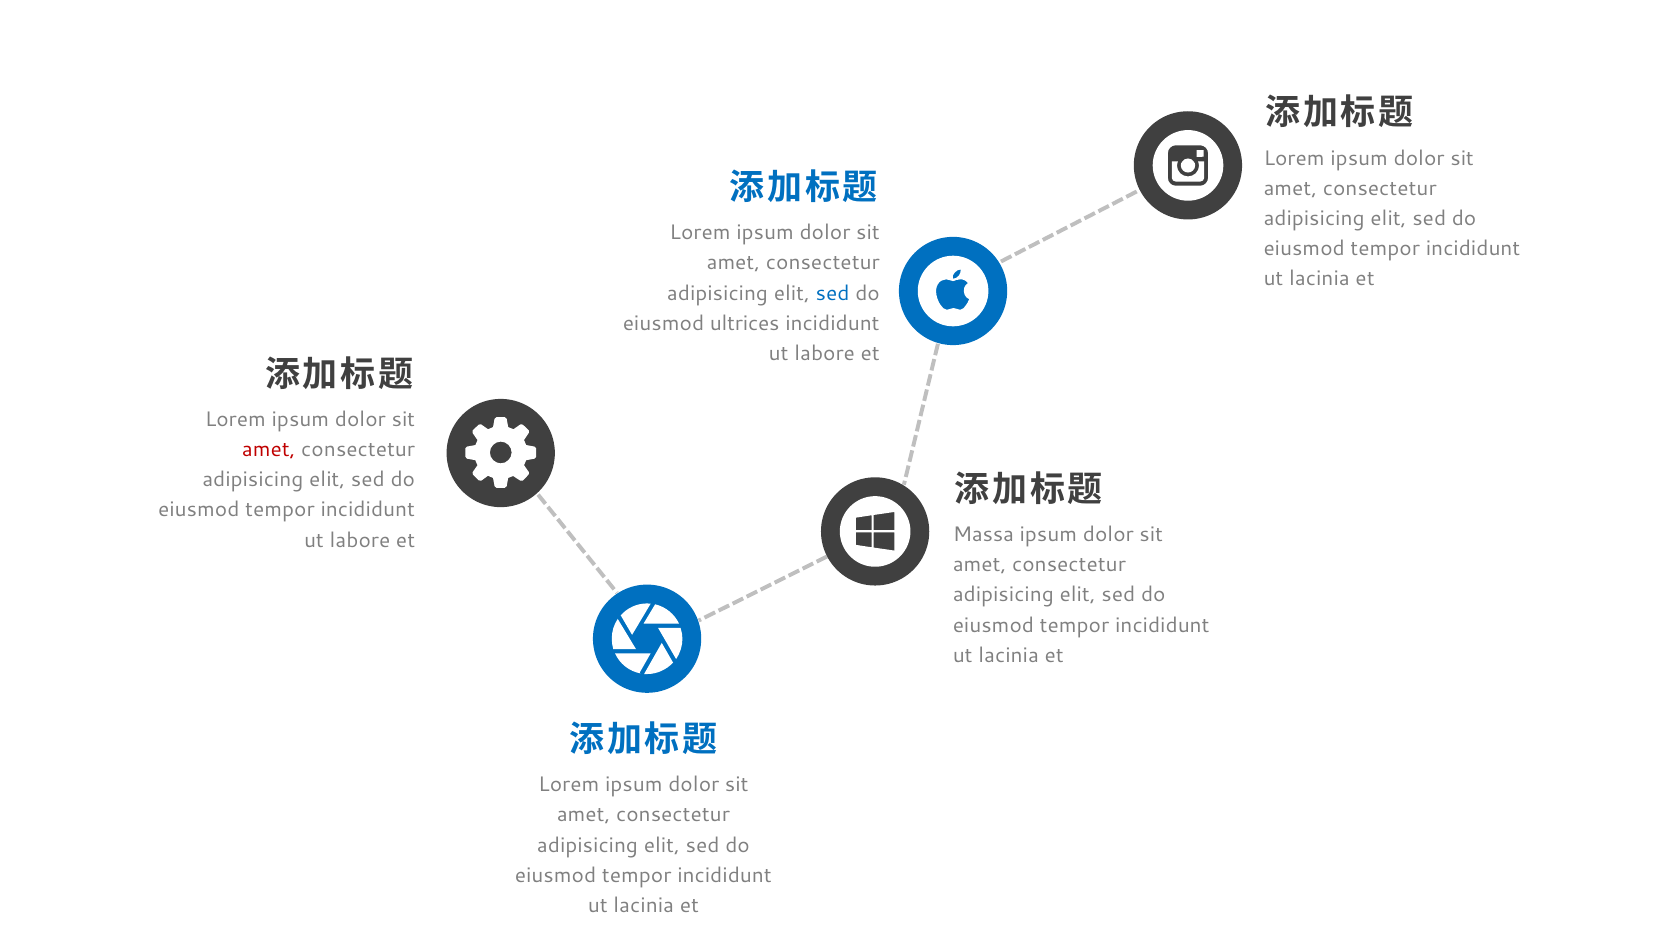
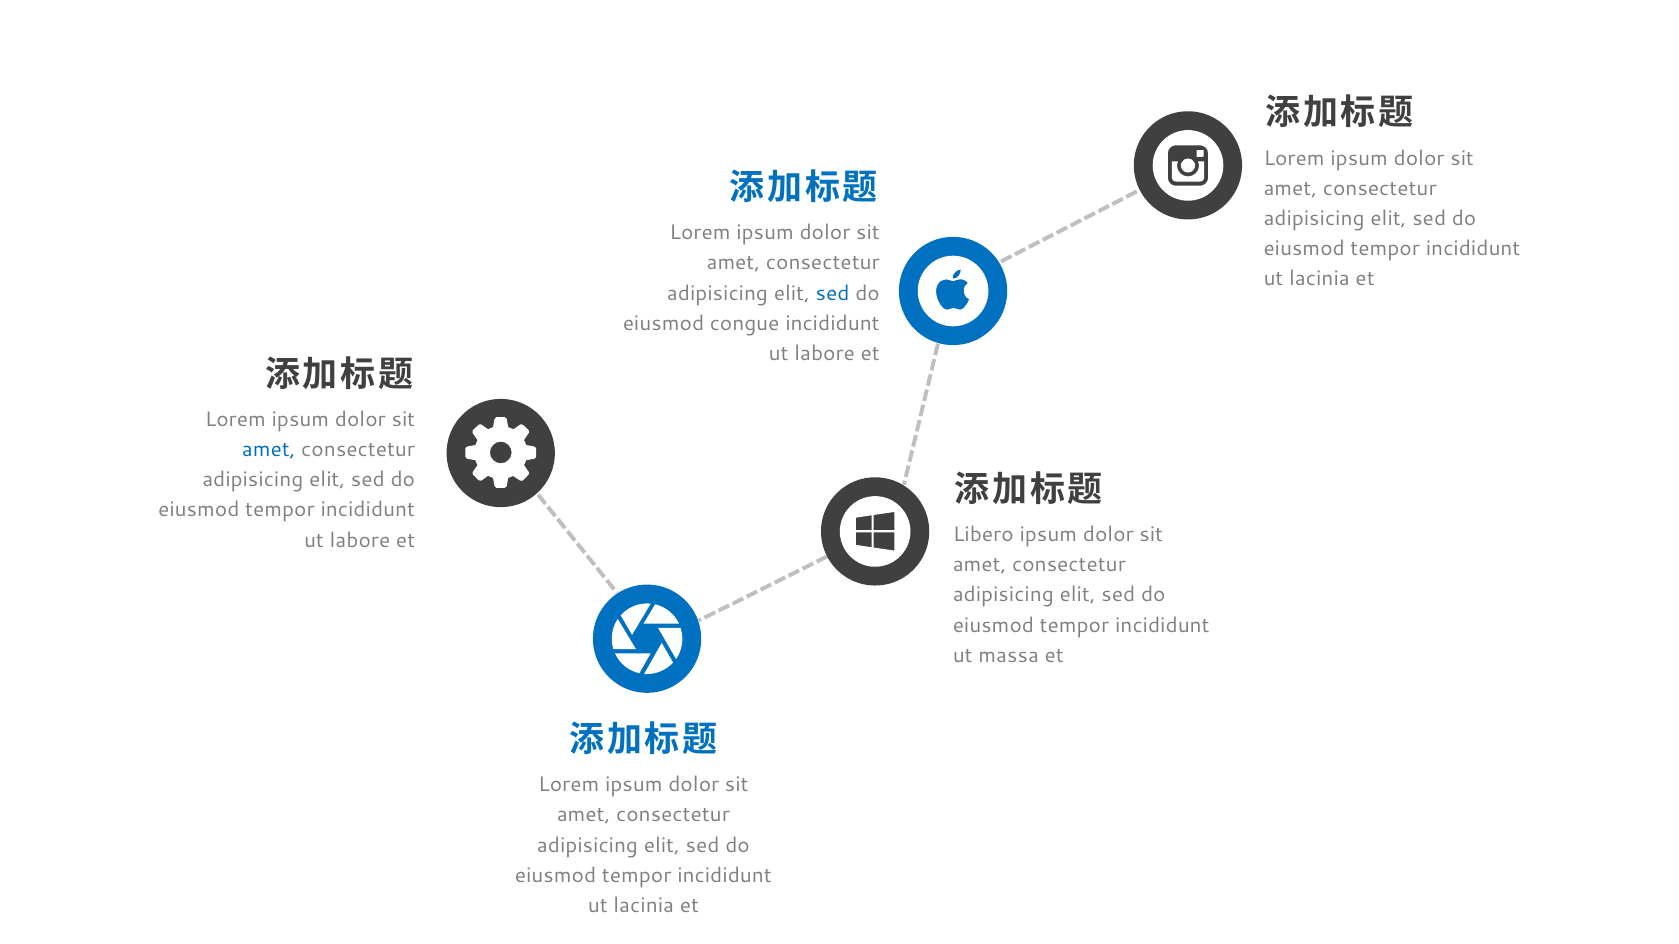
ultrices: ultrices -> congue
amet at (269, 450) colour: red -> blue
Massa: Massa -> Libero
lacinia at (1009, 656): lacinia -> massa
